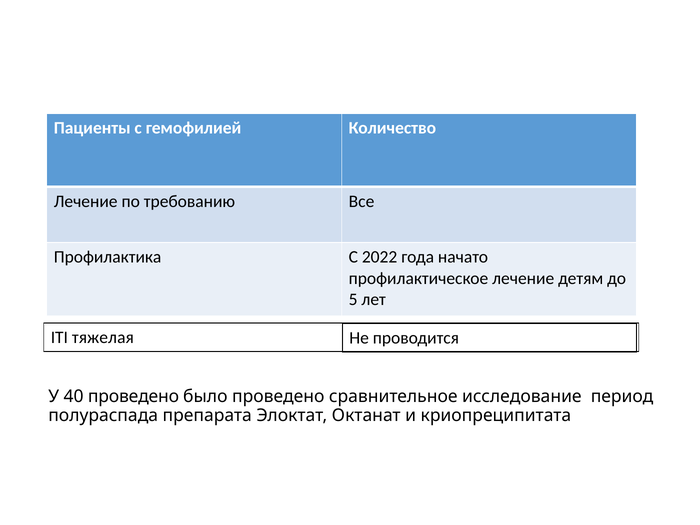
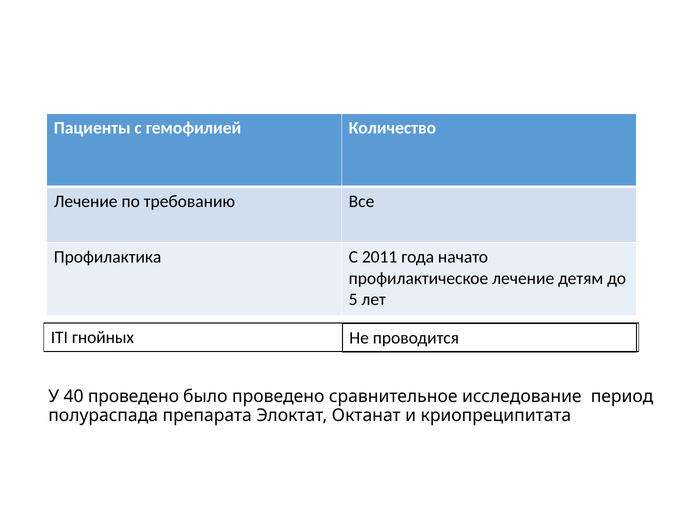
2022: 2022 -> 2011
тяжелая: тяжелая -> гнойных
